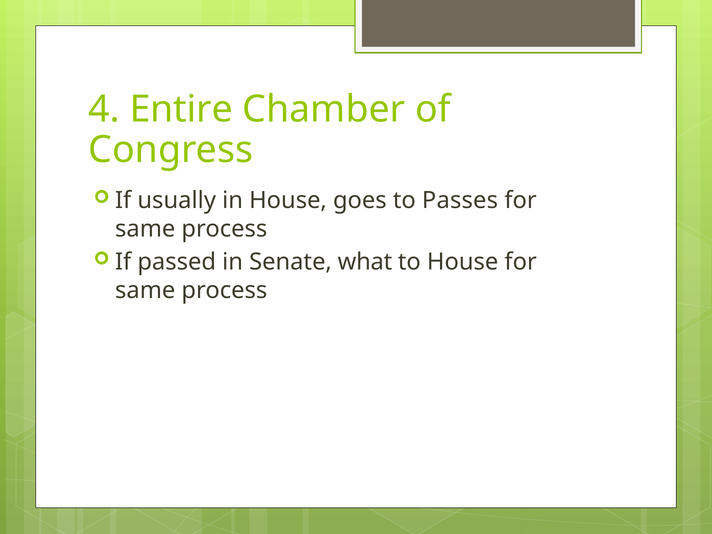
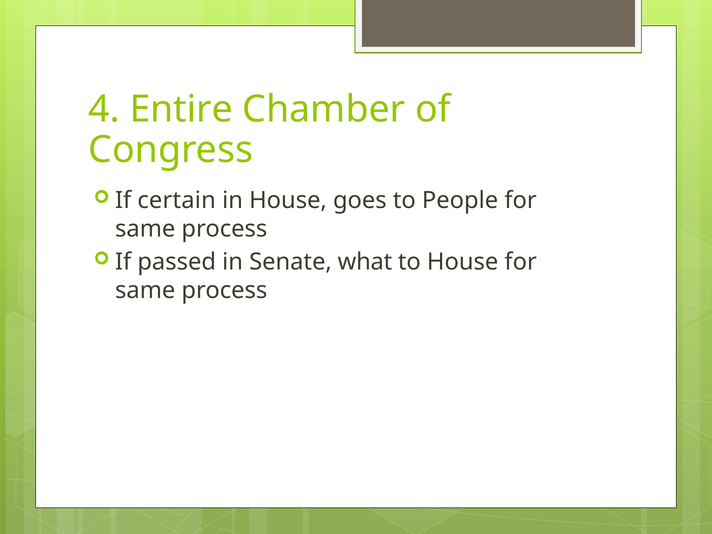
usually: usually -> certain
Passes: Passes -> People
